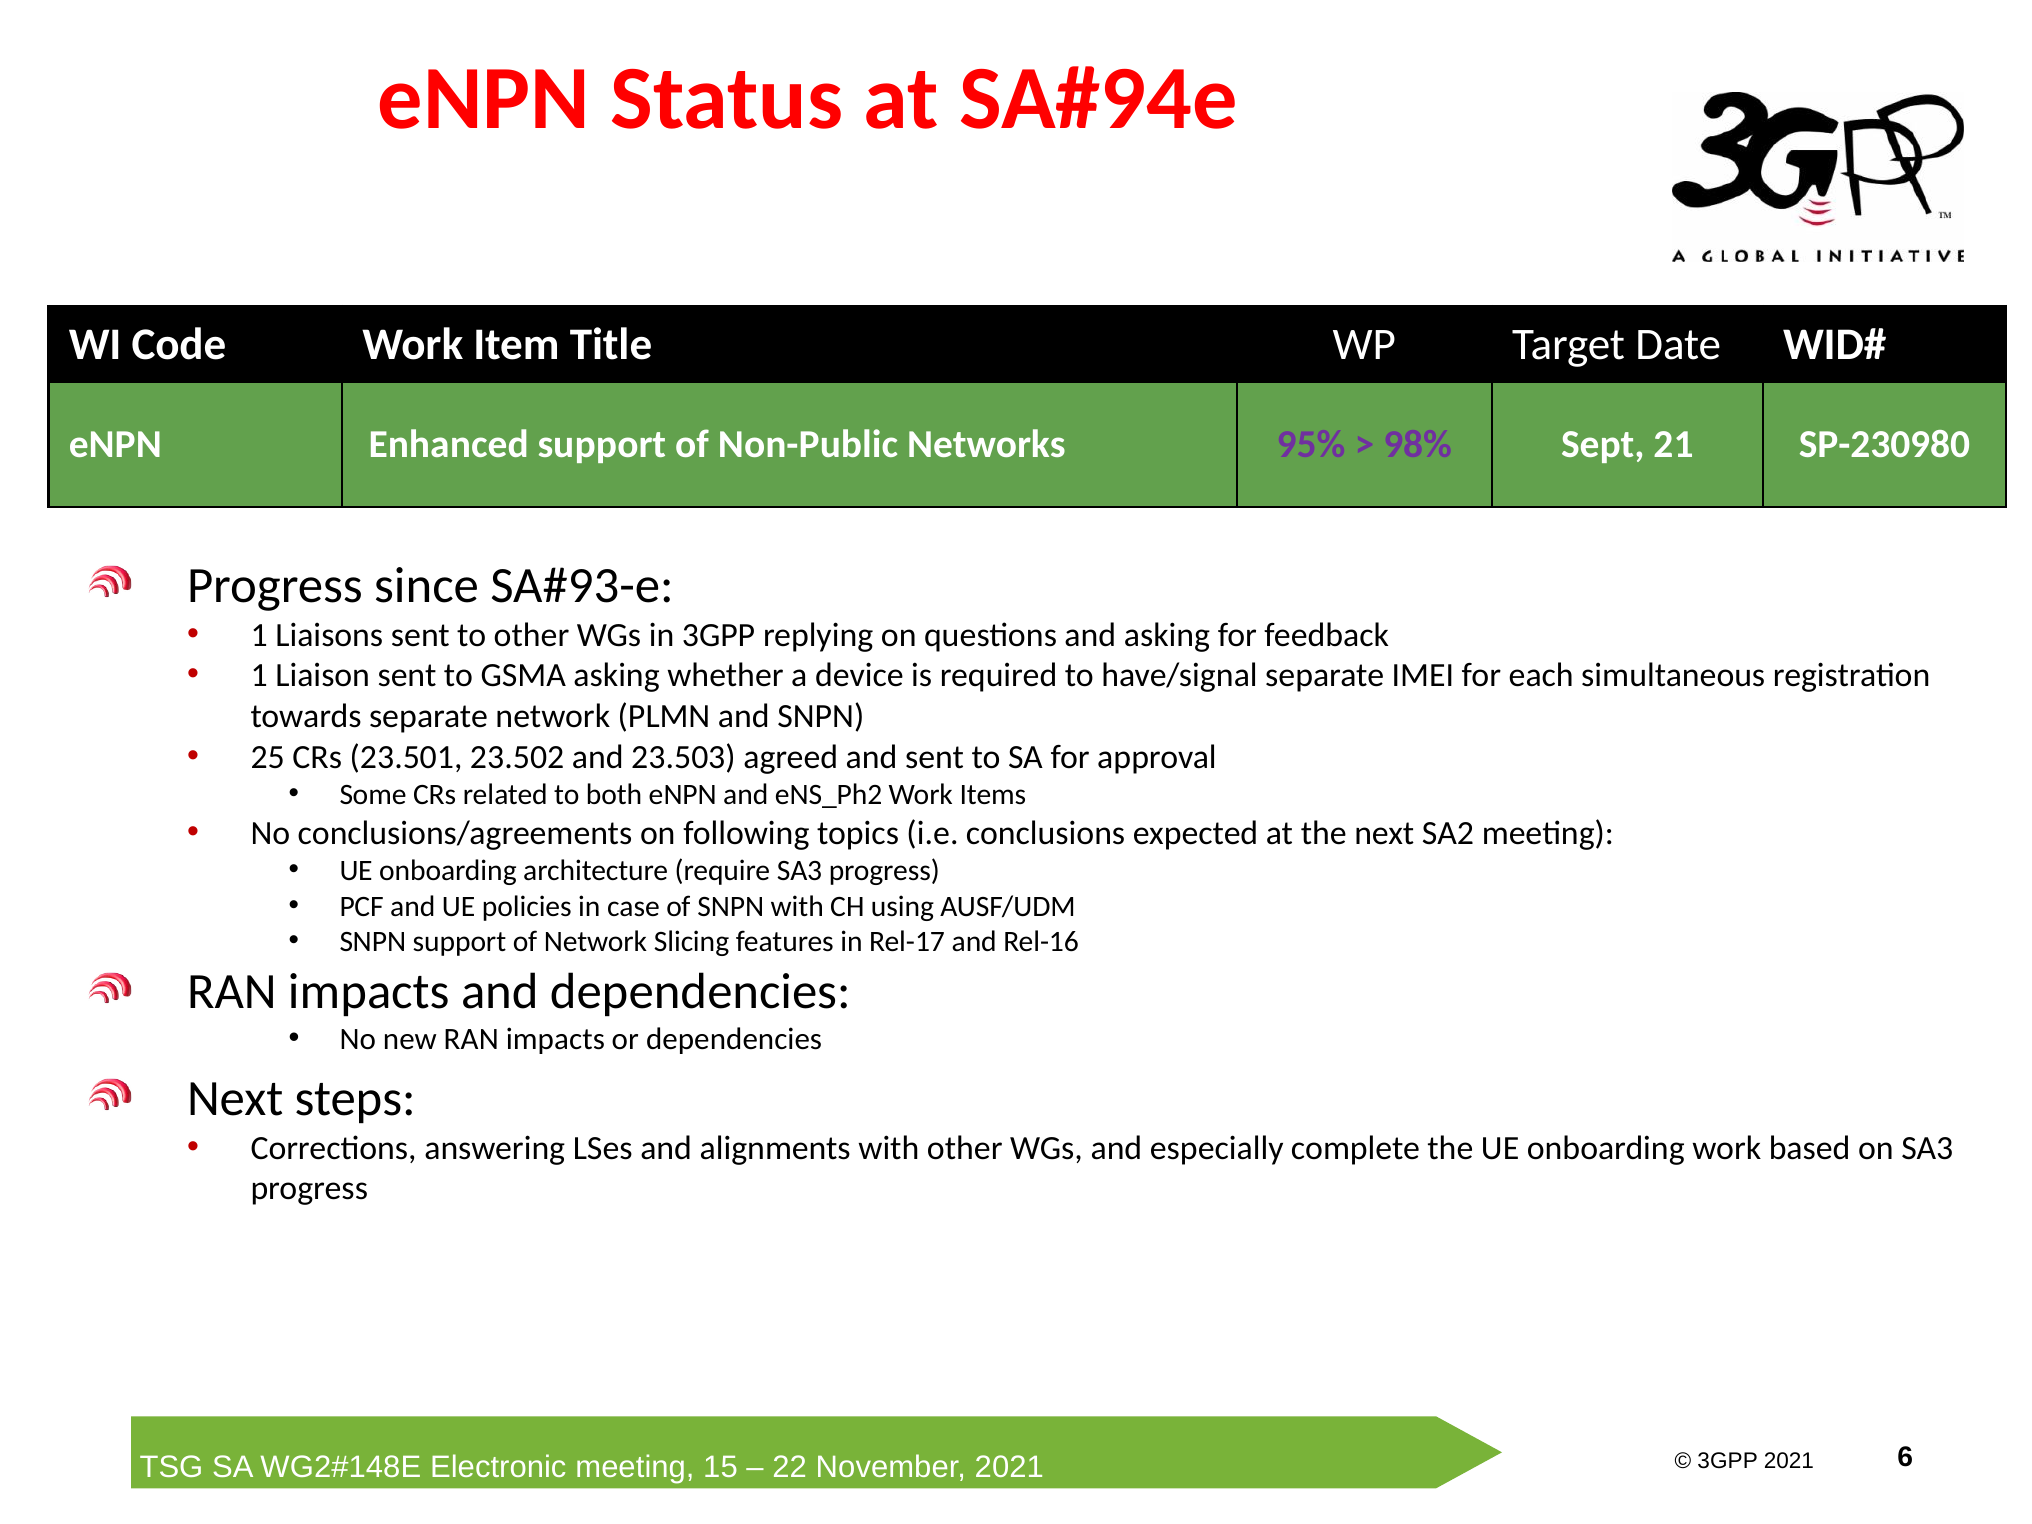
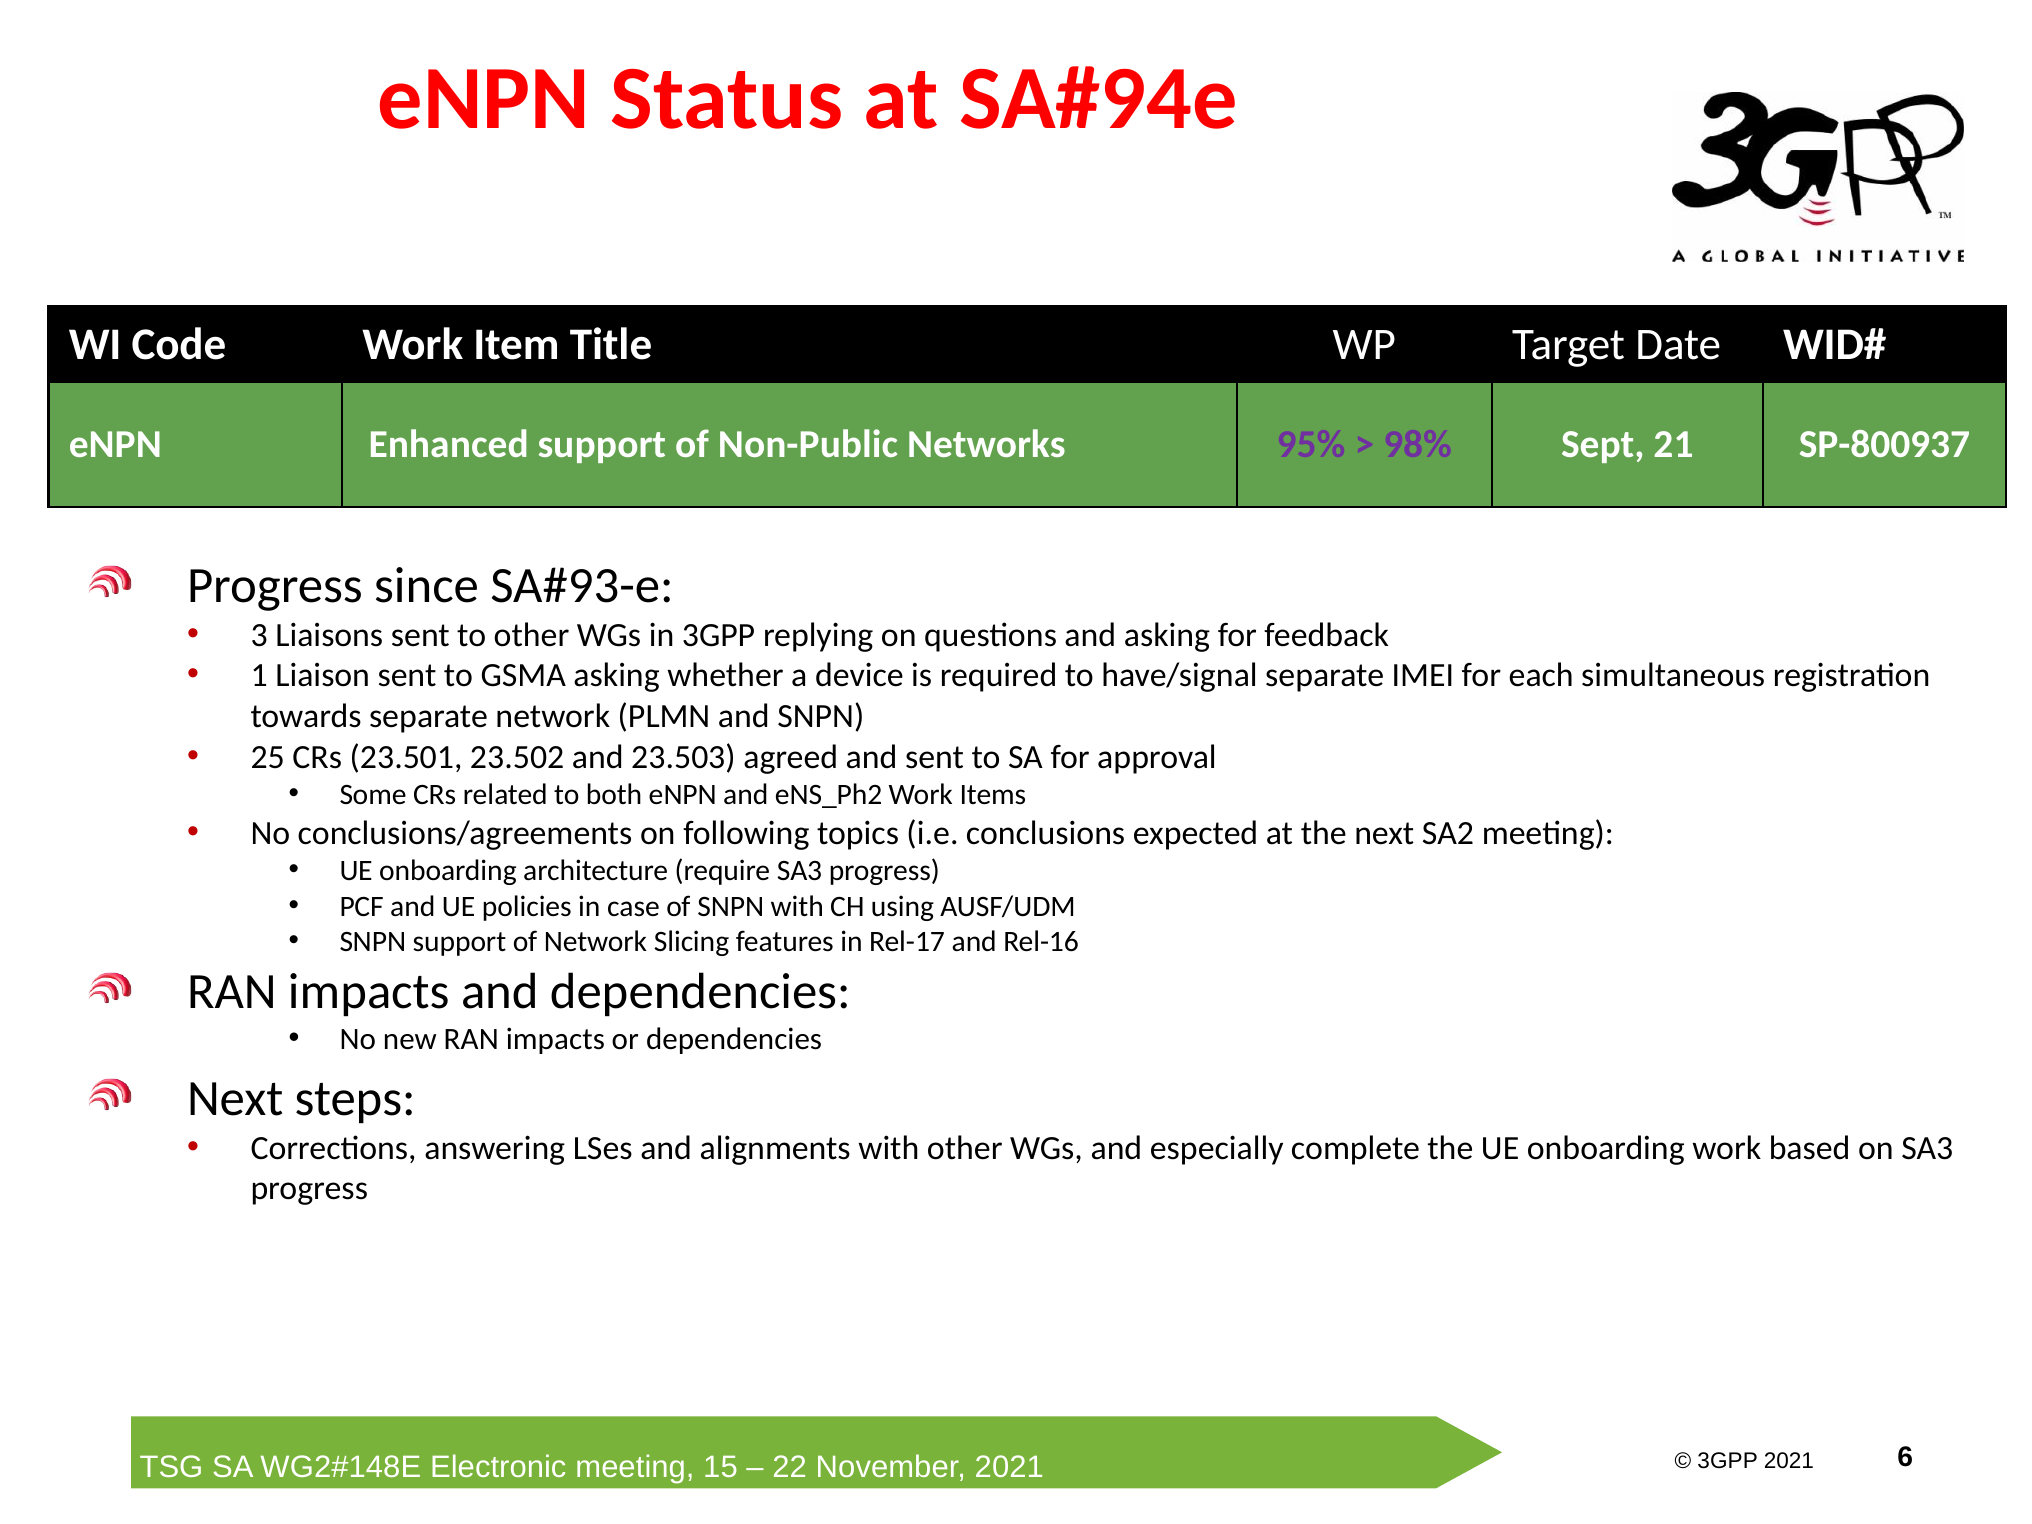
SP-230980: SP-230980 -> SP-800937
1 at (259, 635): 1 -> 3
